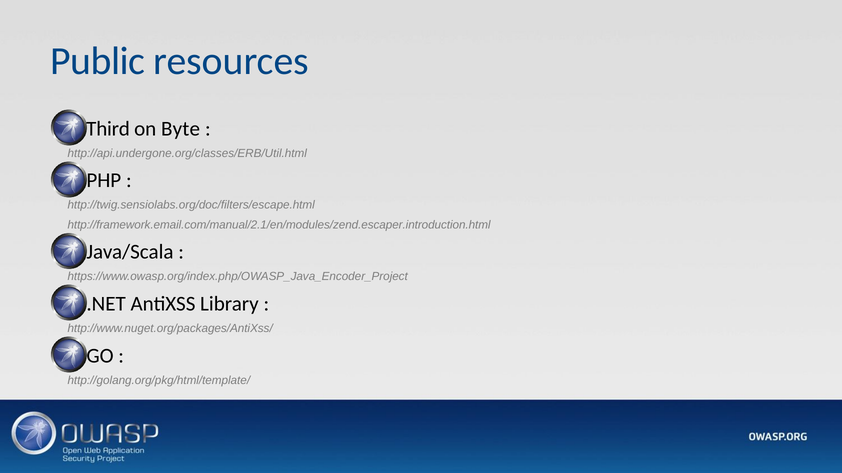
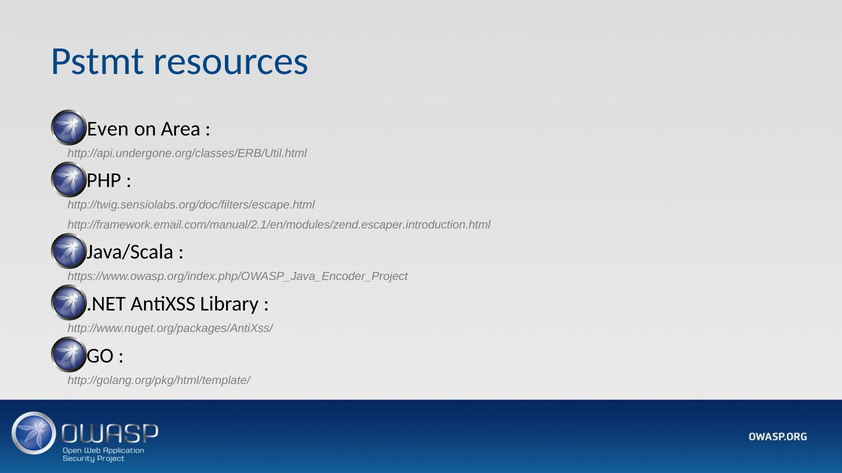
Public: Public -> Pstmt
Third: Third -> Even
Byte: Byte -> Area
